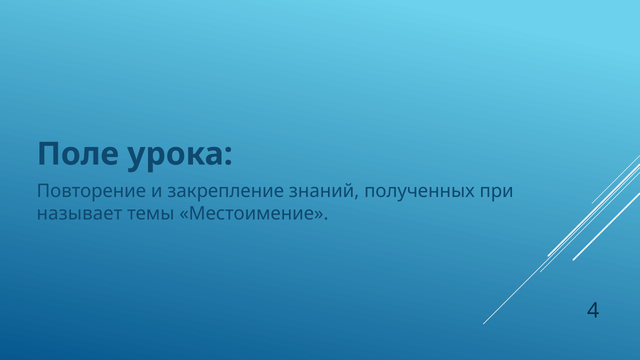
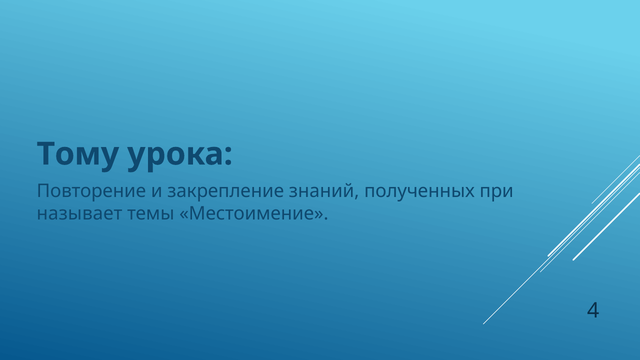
Поле: Поле -> Тому
